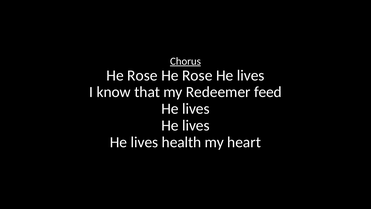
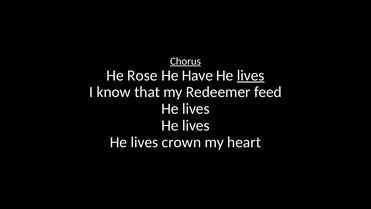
Rose at (197, 75): Rose -> Have
lives at (251, 75) underline: none -> present
health: health -> crown
